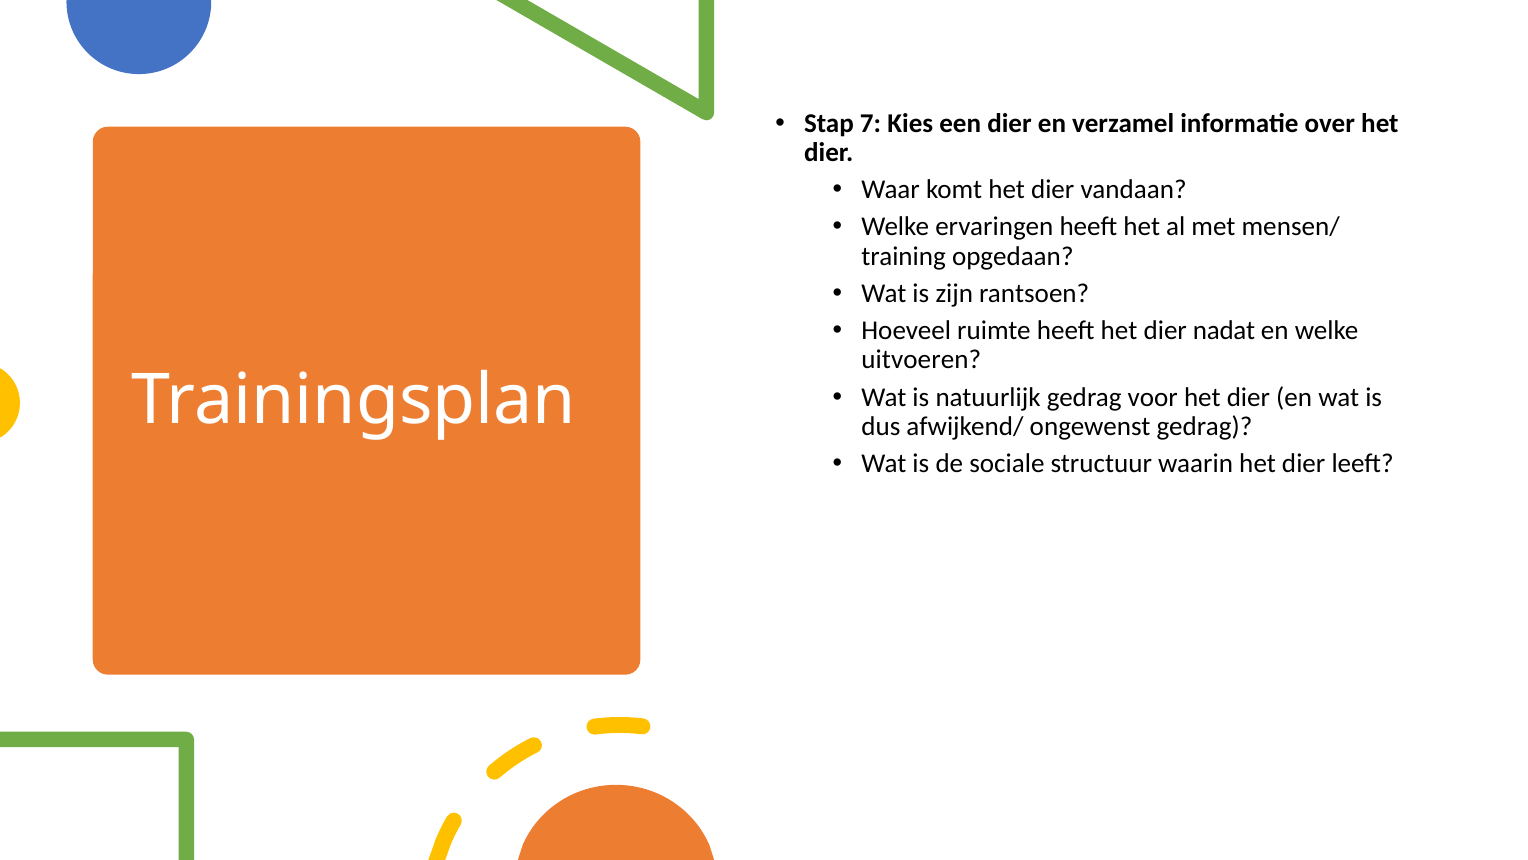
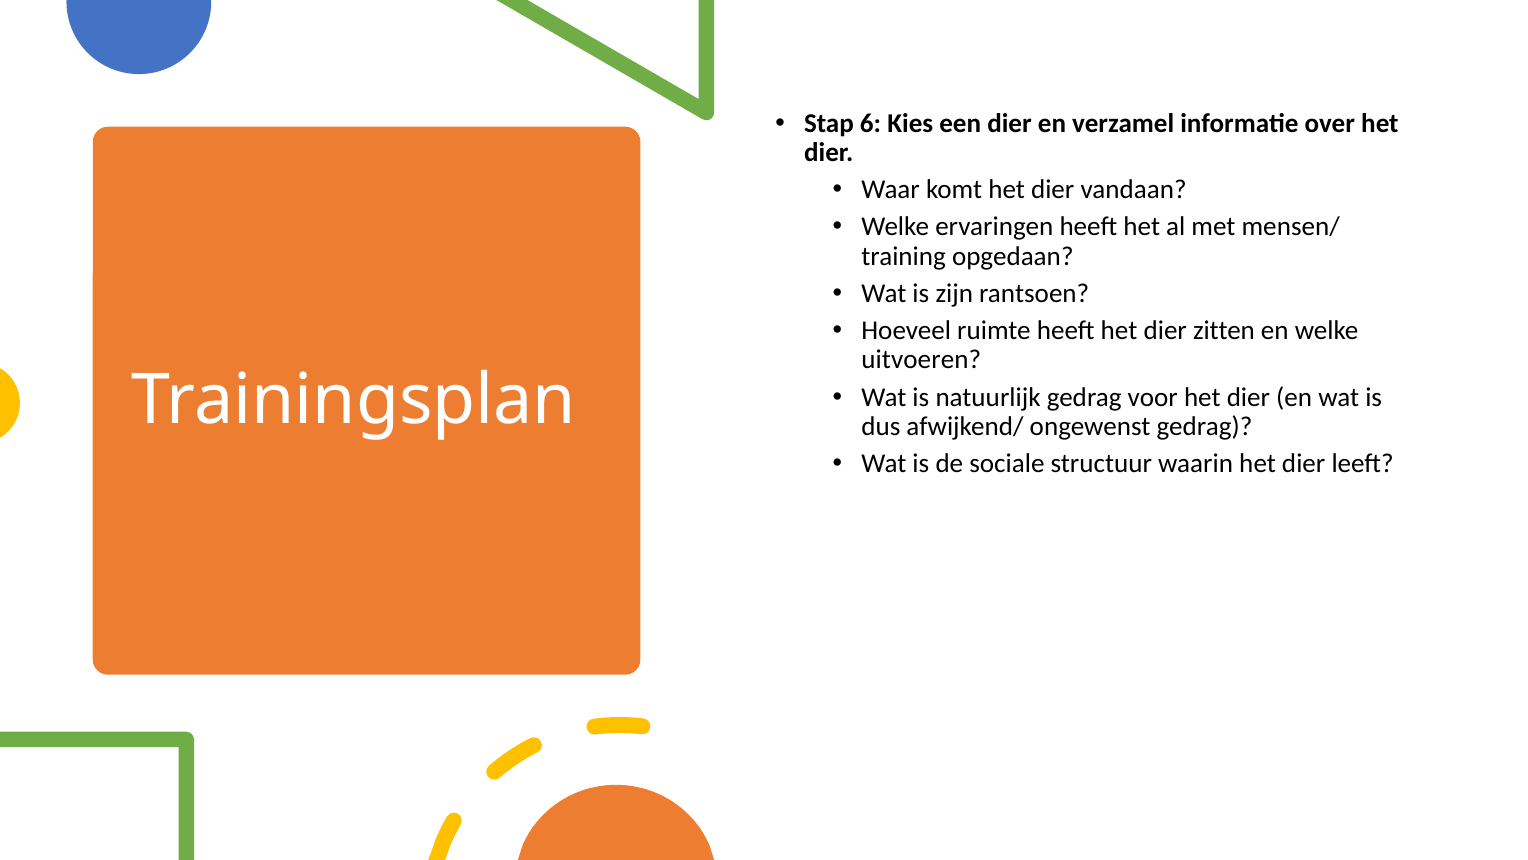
7: 7 -> 6
nadat: nadat -> zitten
